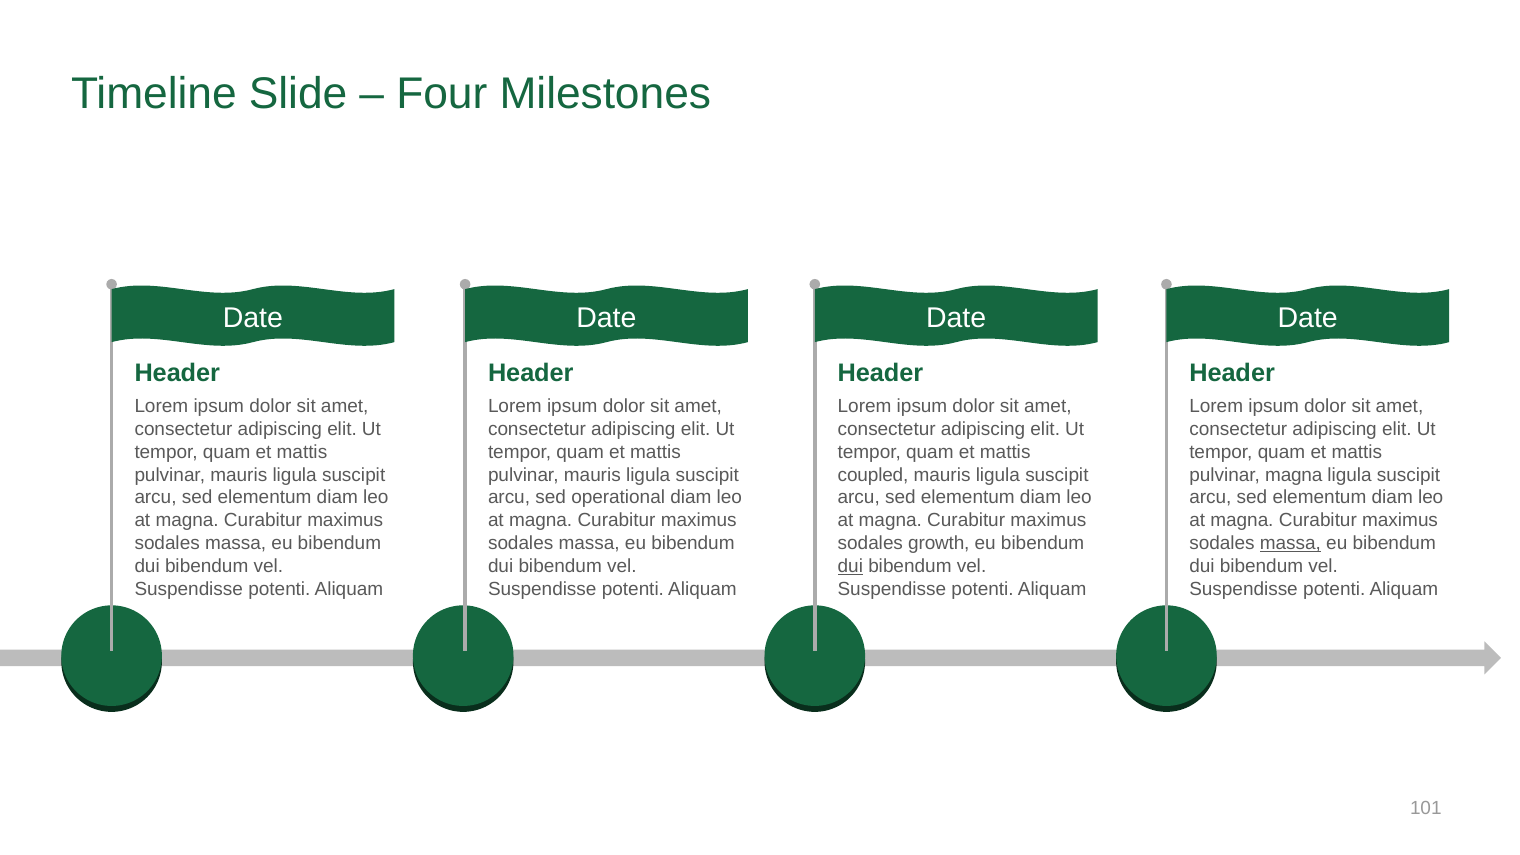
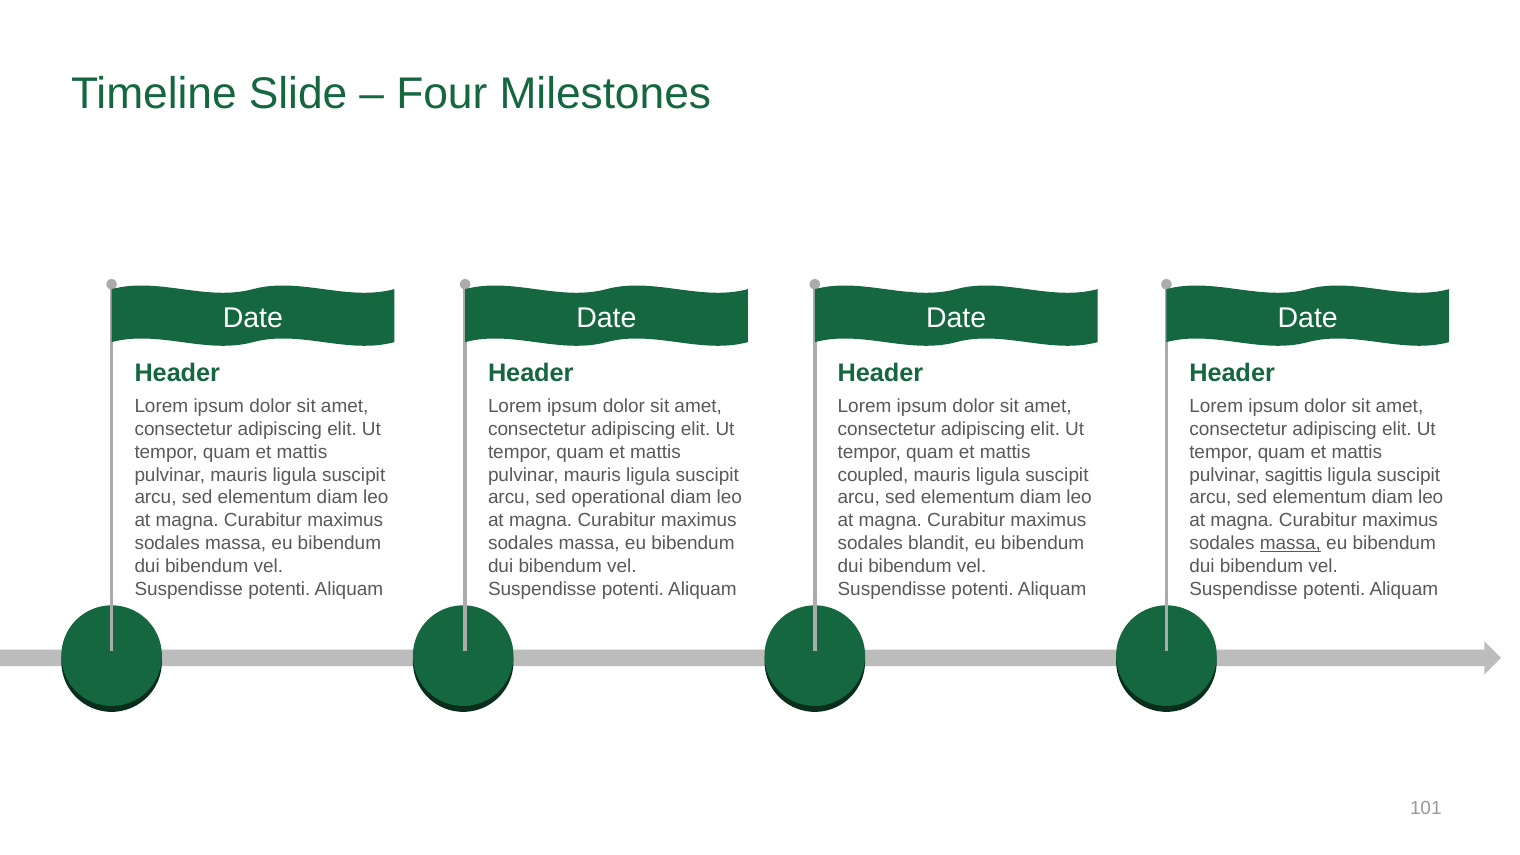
pulvinar magna: magna -> sagittis
growth: growth -> blandit
dui at (850, 566) underline: present -> none
